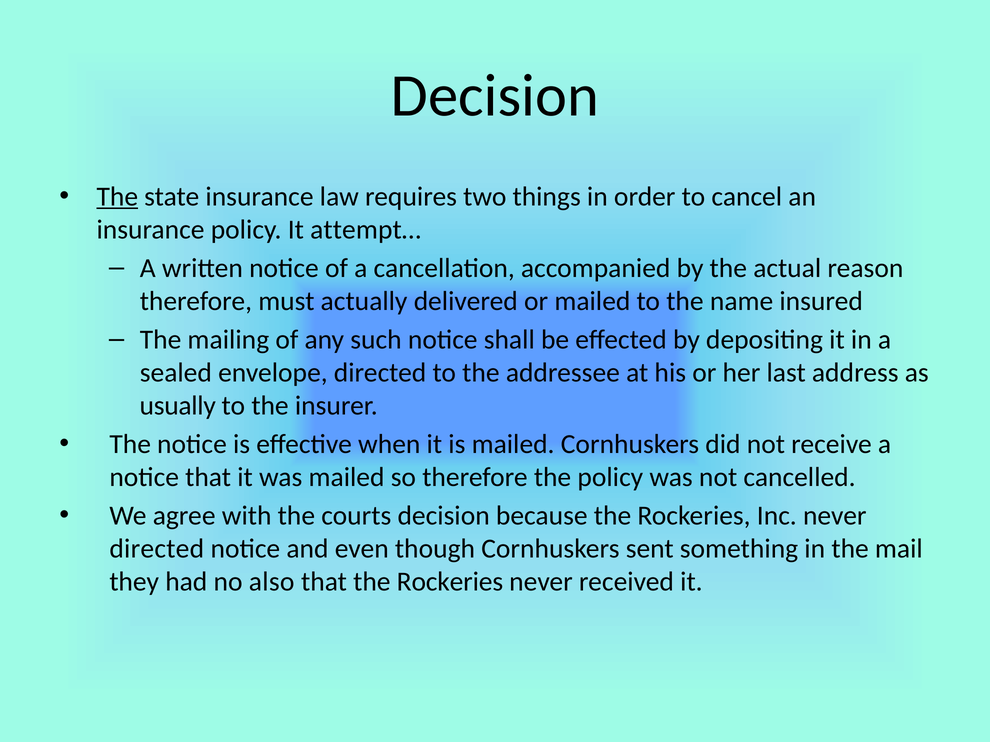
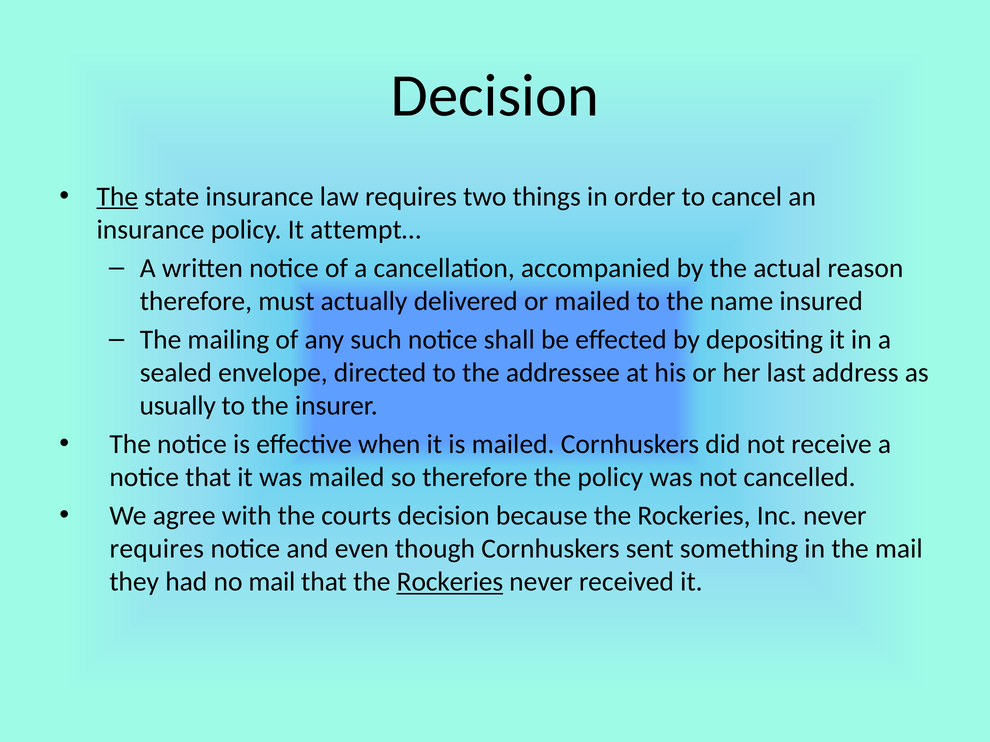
directed at (157, 549): directed -> requires
no also: also -> mail
Rockeries at (450, 582) underline: none -> present
